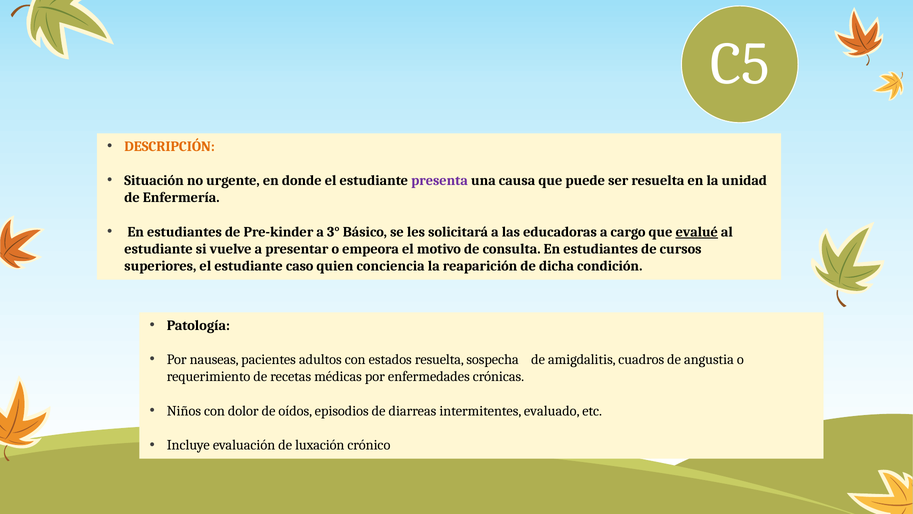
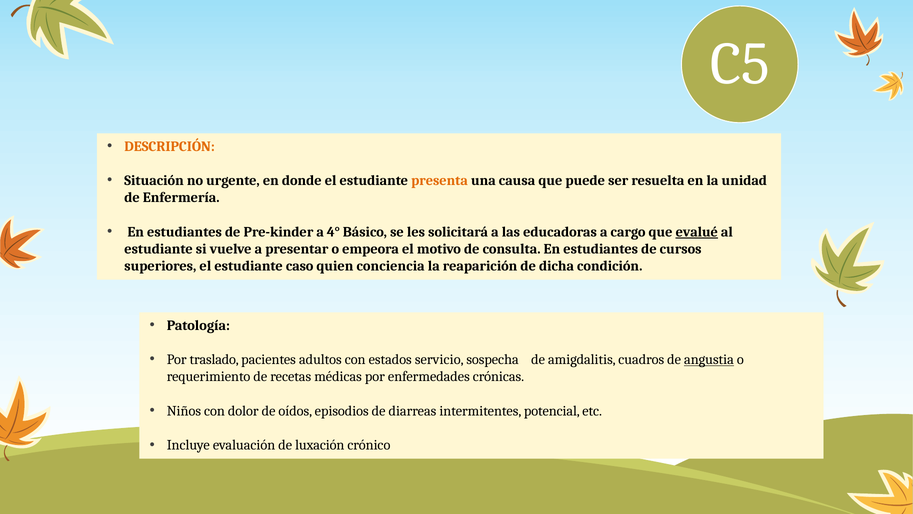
presenta colour: purple -> orange
3°: 3° -> 4°
nauseas: nauseas -> traslado
estados resuelta: resuelta -> servicio
angustia underline: none -> present
evaluado: evaluado -> potencial
